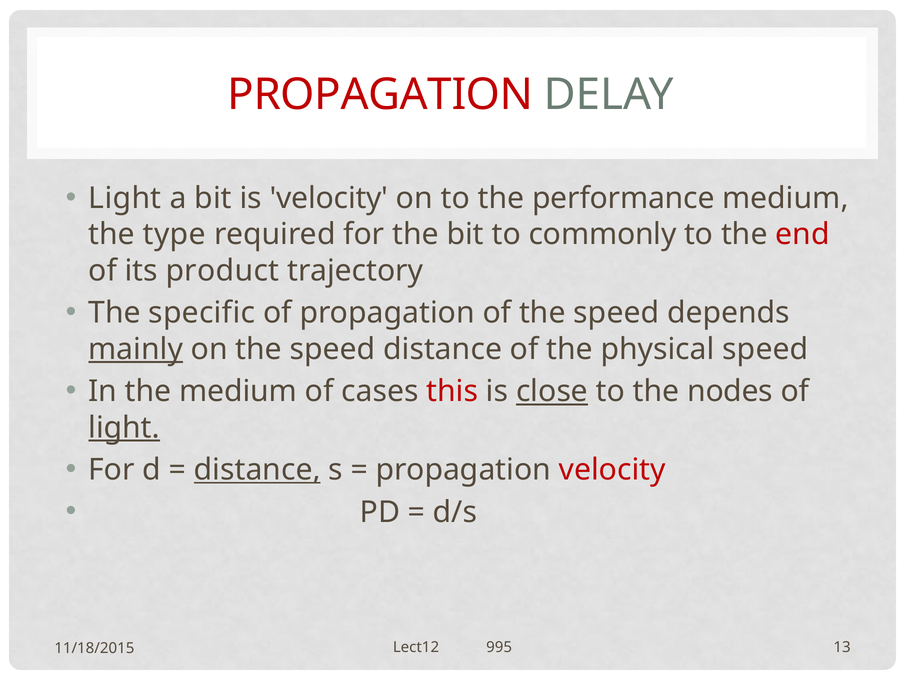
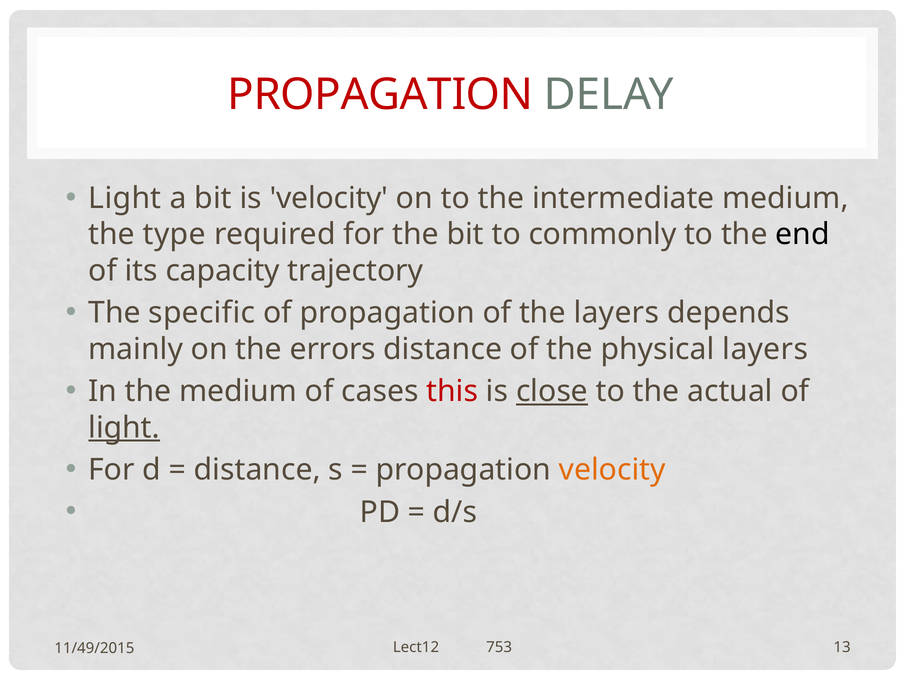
performance: performance -> intermediate
end colour: red -> black
product: product -> capacity
of the speed: speed -> layers
mainly underline: present -> none
on the speed: speed -> errors
physical speed: speed -> layers
nodes: nodes -> actual
distance at (257, 470) underline: present -> none
velocity at (612, 470) colour: red -> orange
995: 995 -> 753
11/18/2015: 11/18/2015 -> 11/49/2015
